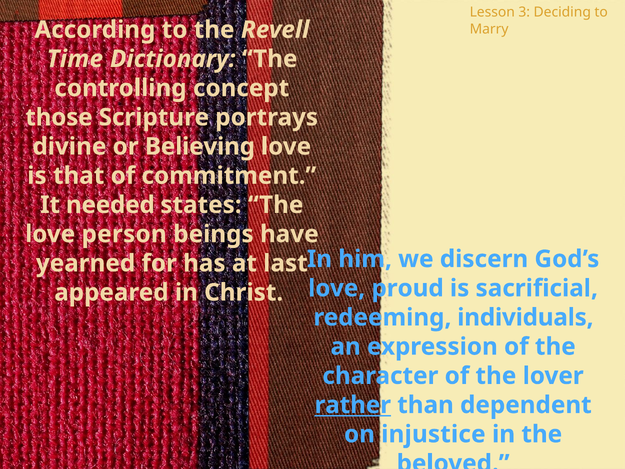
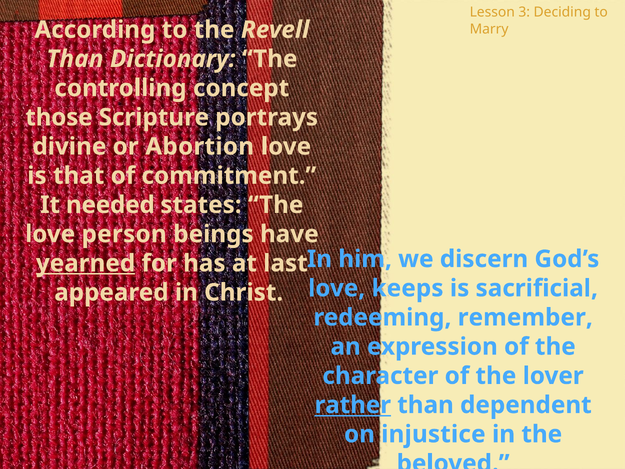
Time at (75, 59): Time -> Than
Believing: Believing -> Abortion
yearned underline: none -> present
proud: proud -> keeps
individuals: individuals -> remember
